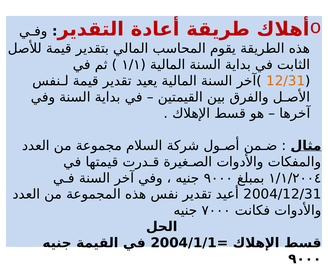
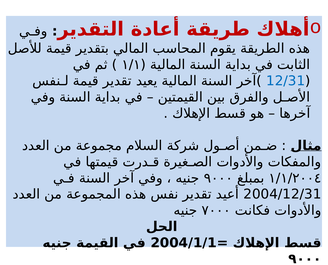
12/31 colour: orange -> blue
